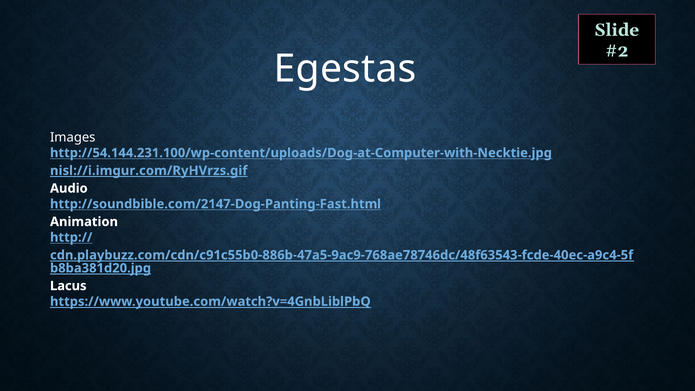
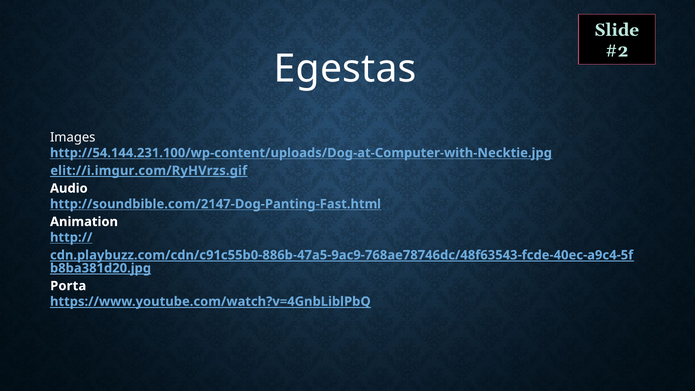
nisl://i.imgur.com/RyHVrzs.gif: nisl://i.imgur.com/RyHVrzs.gif -> elit://i.imgur.com/RyHVrzs.gif
Lacus: Lacus -> Porta
